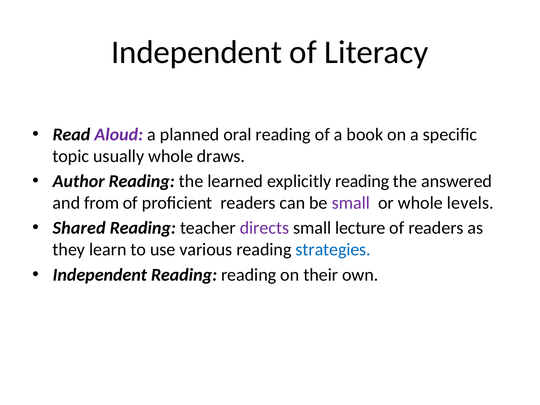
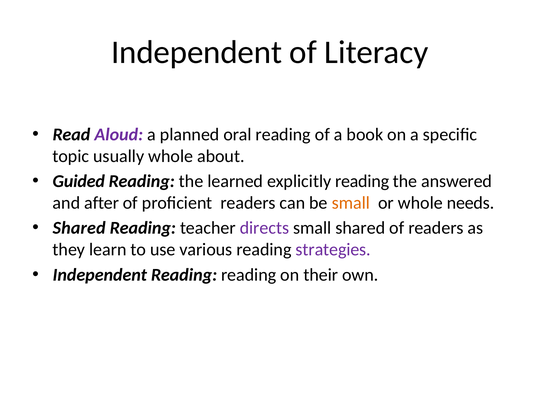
draws: draws -> about
Author: Author -> Guided
from: from -> after
small at (351, 203) colour: purple -> orange
levels: levels -> needs
small lecture: lecture -> shared
strategies colour: blue -> purple
